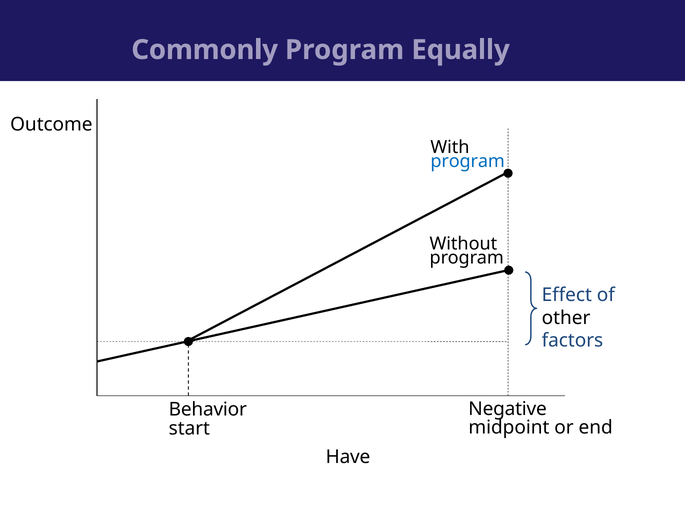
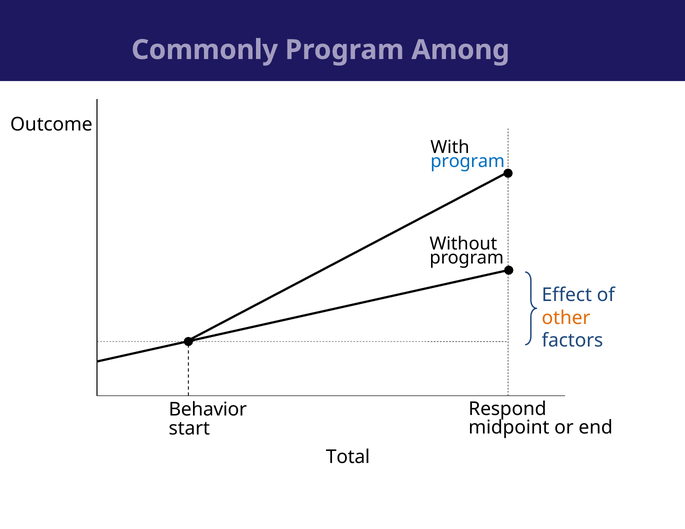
Equally: Equally -> Among
other colour: black -> orange
Negative: Negative -> Respond
Have: Have -> Total
